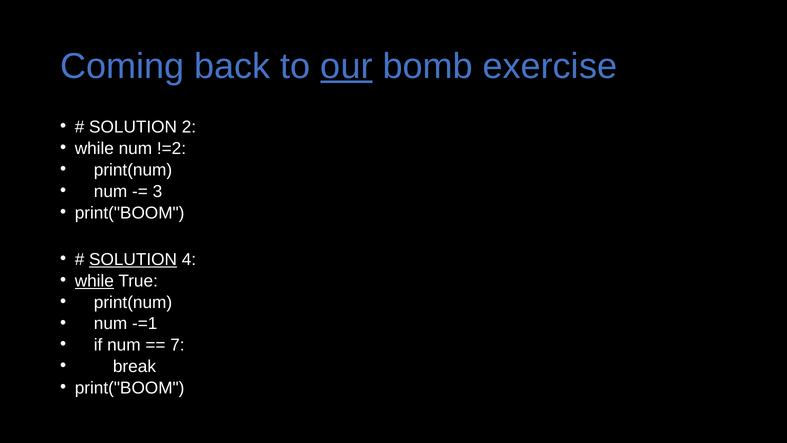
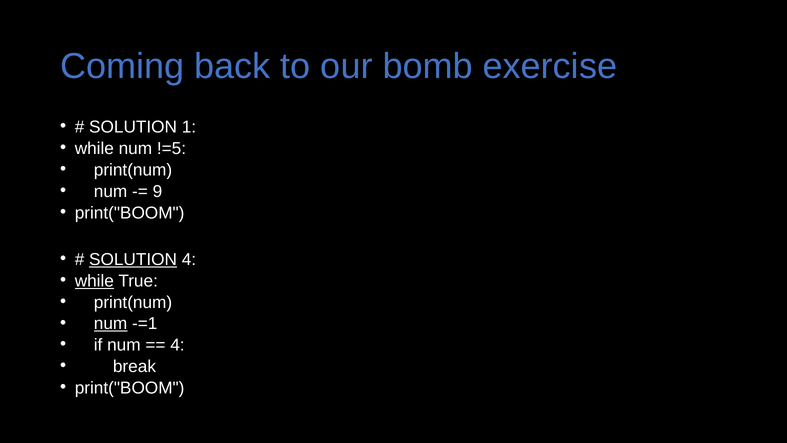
our underline: present -> none
2: 2 -> 1
!=2: !=2 -> !=5
3: 3 -> 9
num at (111, 324) underline: none -> present
7 at (177, 345): 7 -> 4
